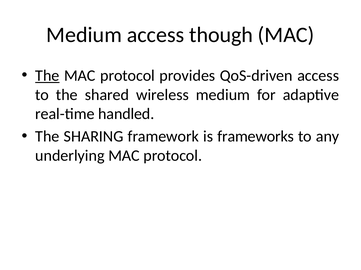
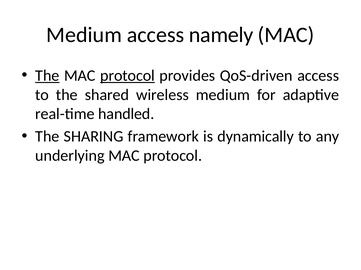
though: though -> namely
protocol at (128, 76) underline: none -> present
frameworks: frameworks -> dynamically
